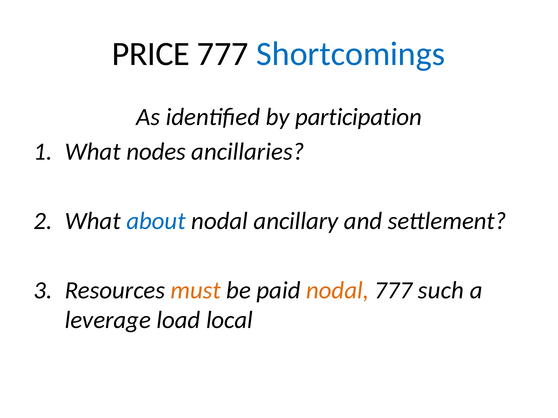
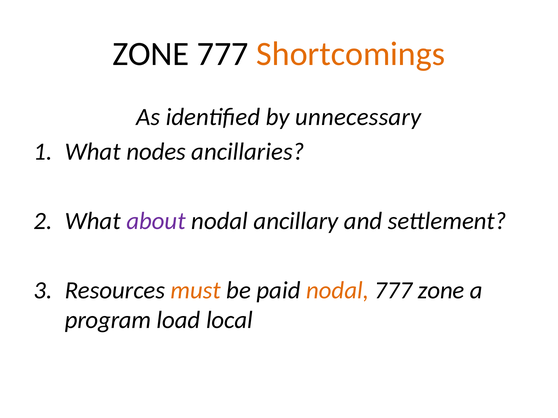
PRICE at (151, 54): PRICE -> ZONE
Shortcomings colour: blue -> orange
participation: participation -> unnecessary
about colour: blue -> purple
777 such: such -> zone
leverage: leverage -> program
